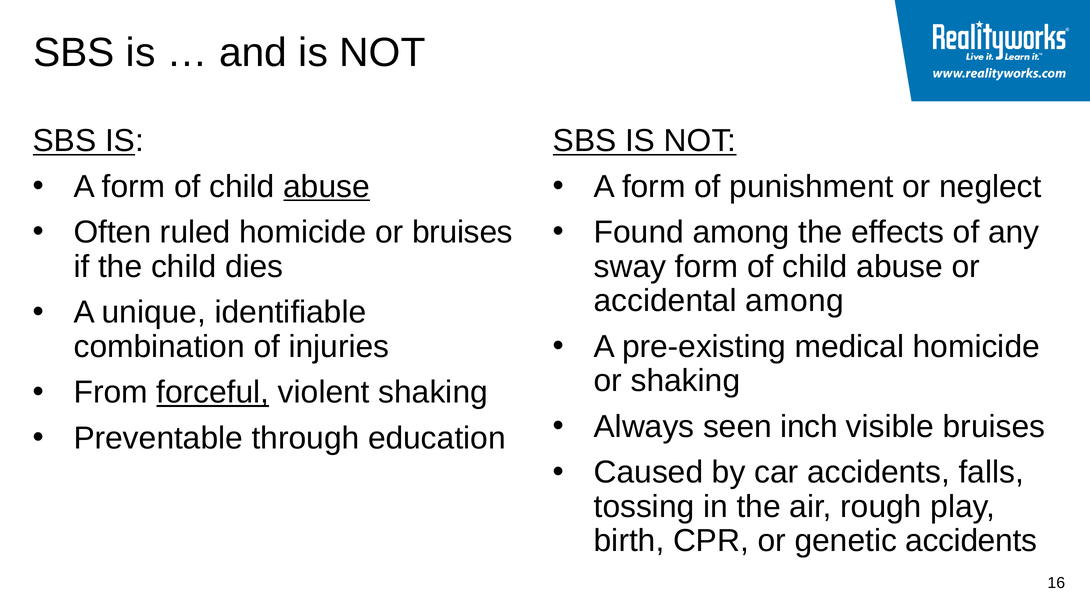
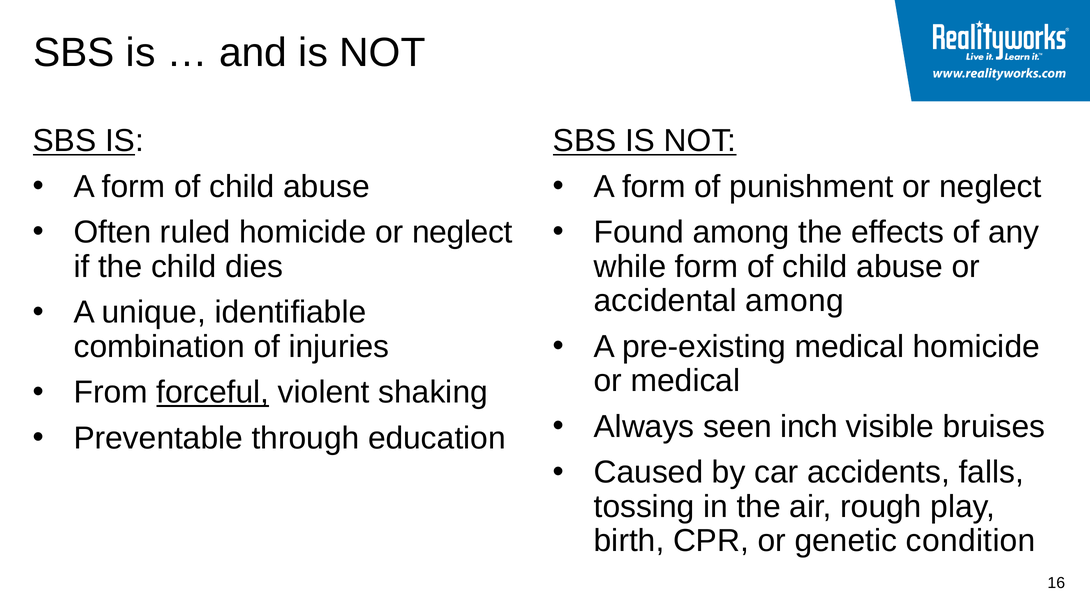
abuse at (327, 187) underline: present -> none
homicide or bruises: bruises -> neglect
sway: sway -> while
or shaking: shaking -> medical
genetic accidents: accidents -> condition
